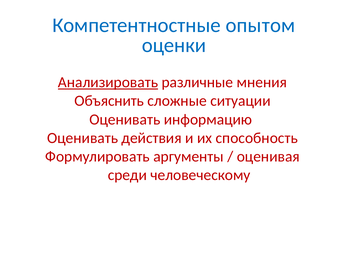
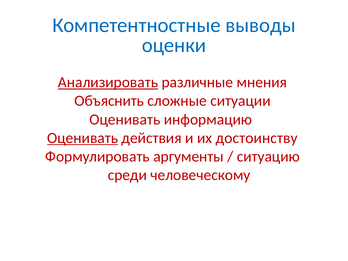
опытом: опытом -> выводы
Оценивать at (83, 138) underline: none -> present
способность: способность -> достоинству
оценивая: оценивая -> ситуацию
